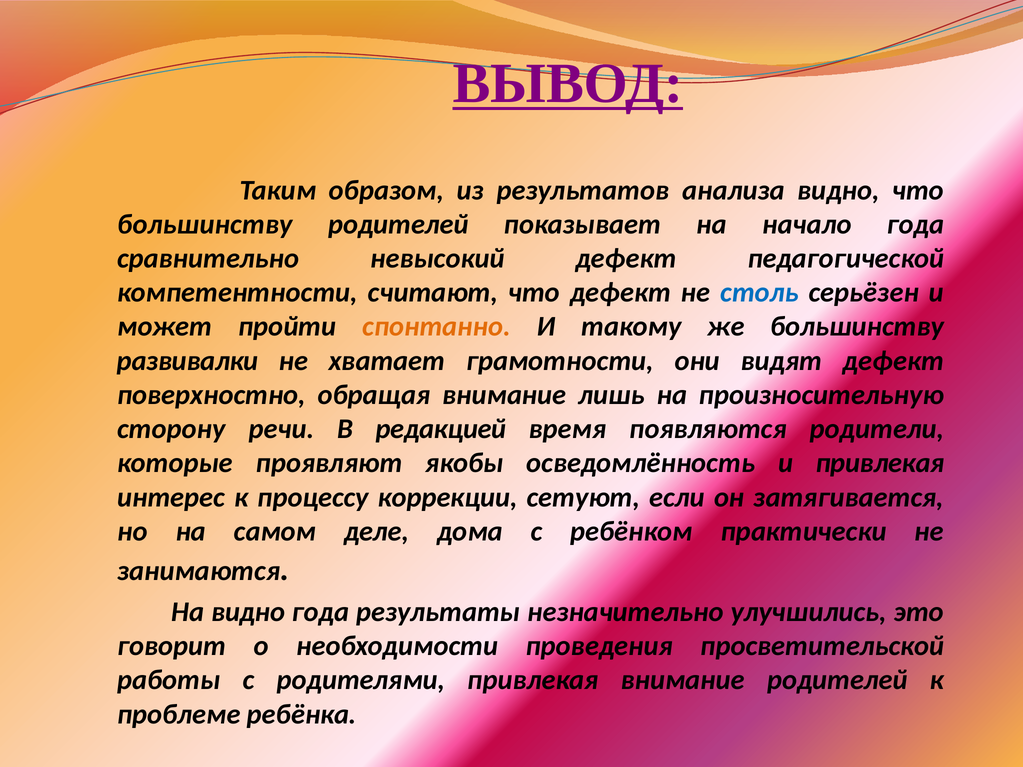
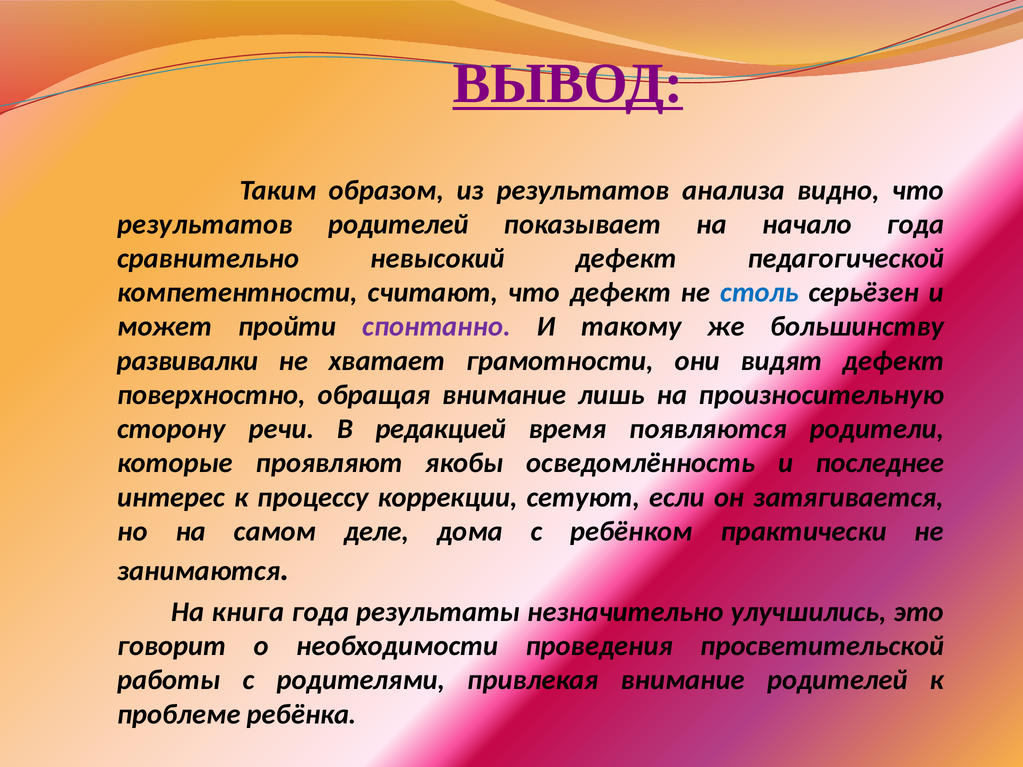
большинству at (205, 224): большинству -> результатов
спонтанно colour: orange -> purple
и привлекая: привлекая -> последнее
На видно: видно -> книга
